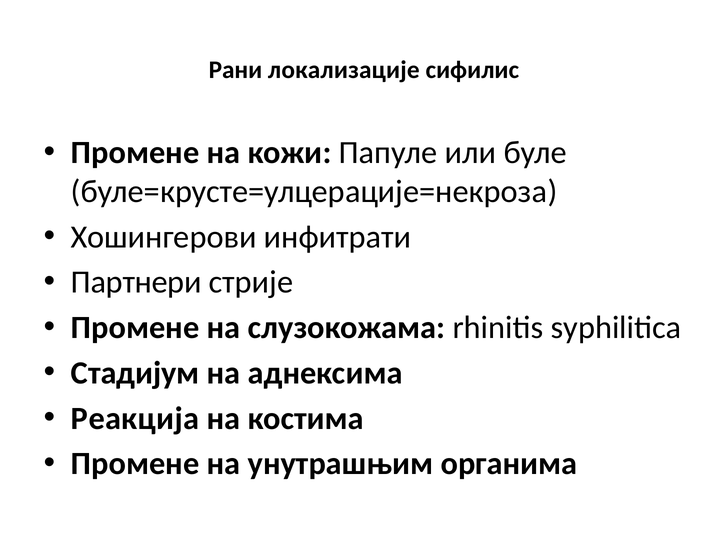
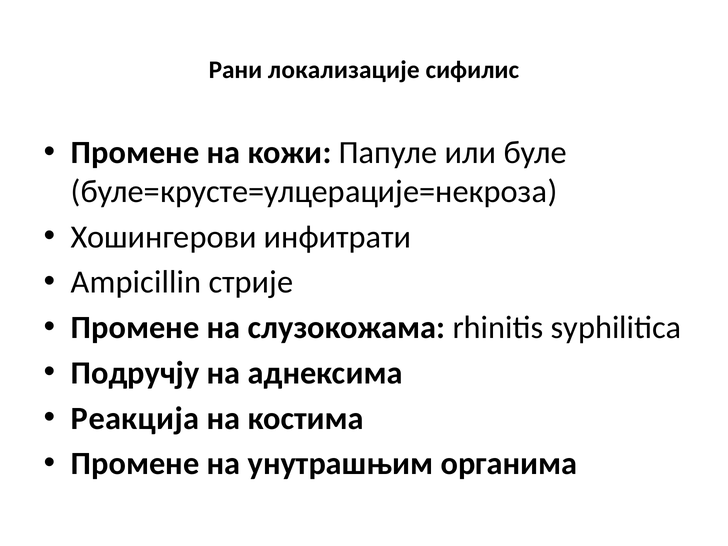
Партнери: Партнери -> Аmpicillin
Стадијум: Стадијум -> Подручју
